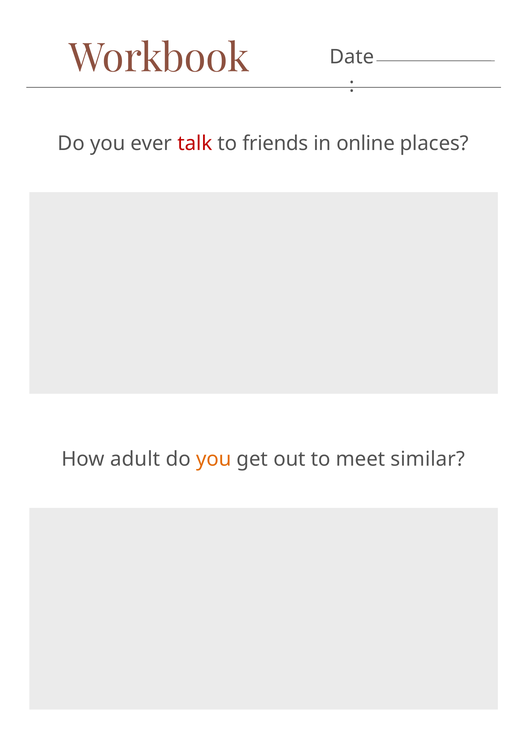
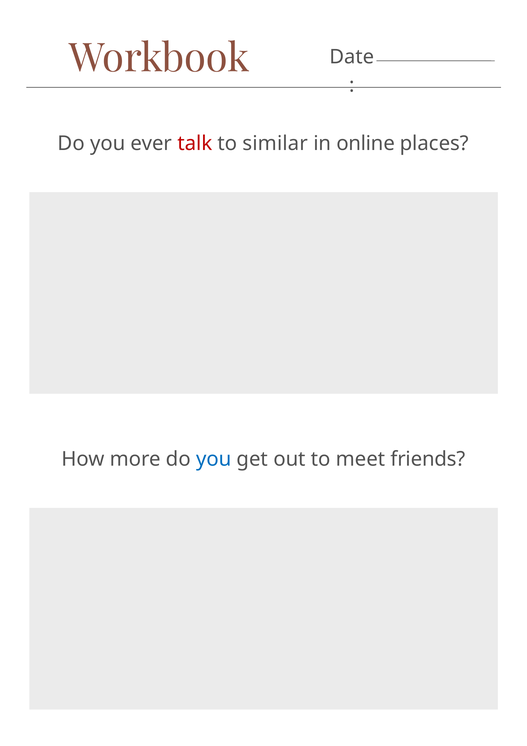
friends: friends -> similar
adult: adult -> more
you at (214, 459) colour: orange -> blue
similar: similar -> friends
